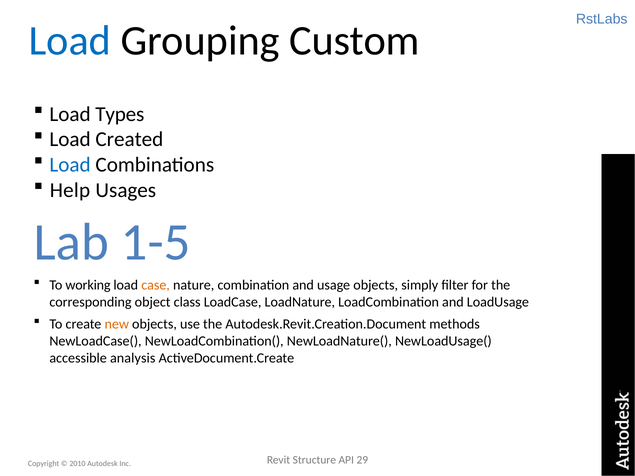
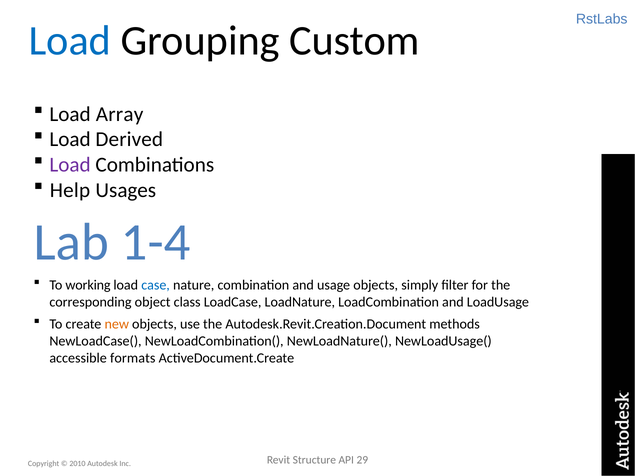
Types: Types -> Array
Created: Created -> Derived
Load at (70, 165) colour: blue -> purple
1-5: 1-5 -> 1-4
case colour: orange -> blue
analysis: analysis -> formats
